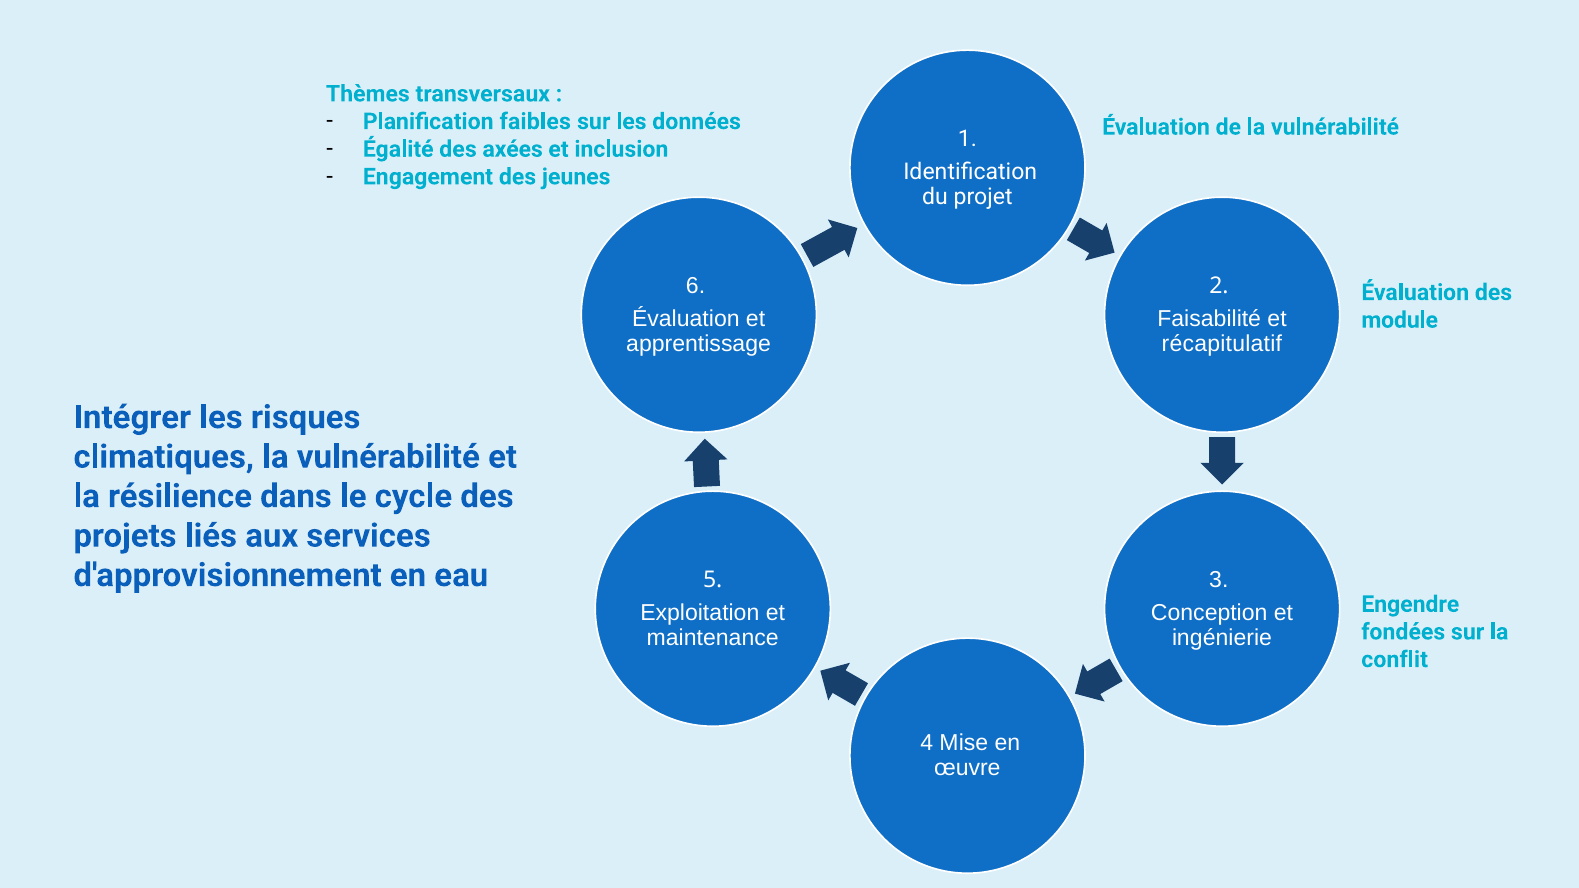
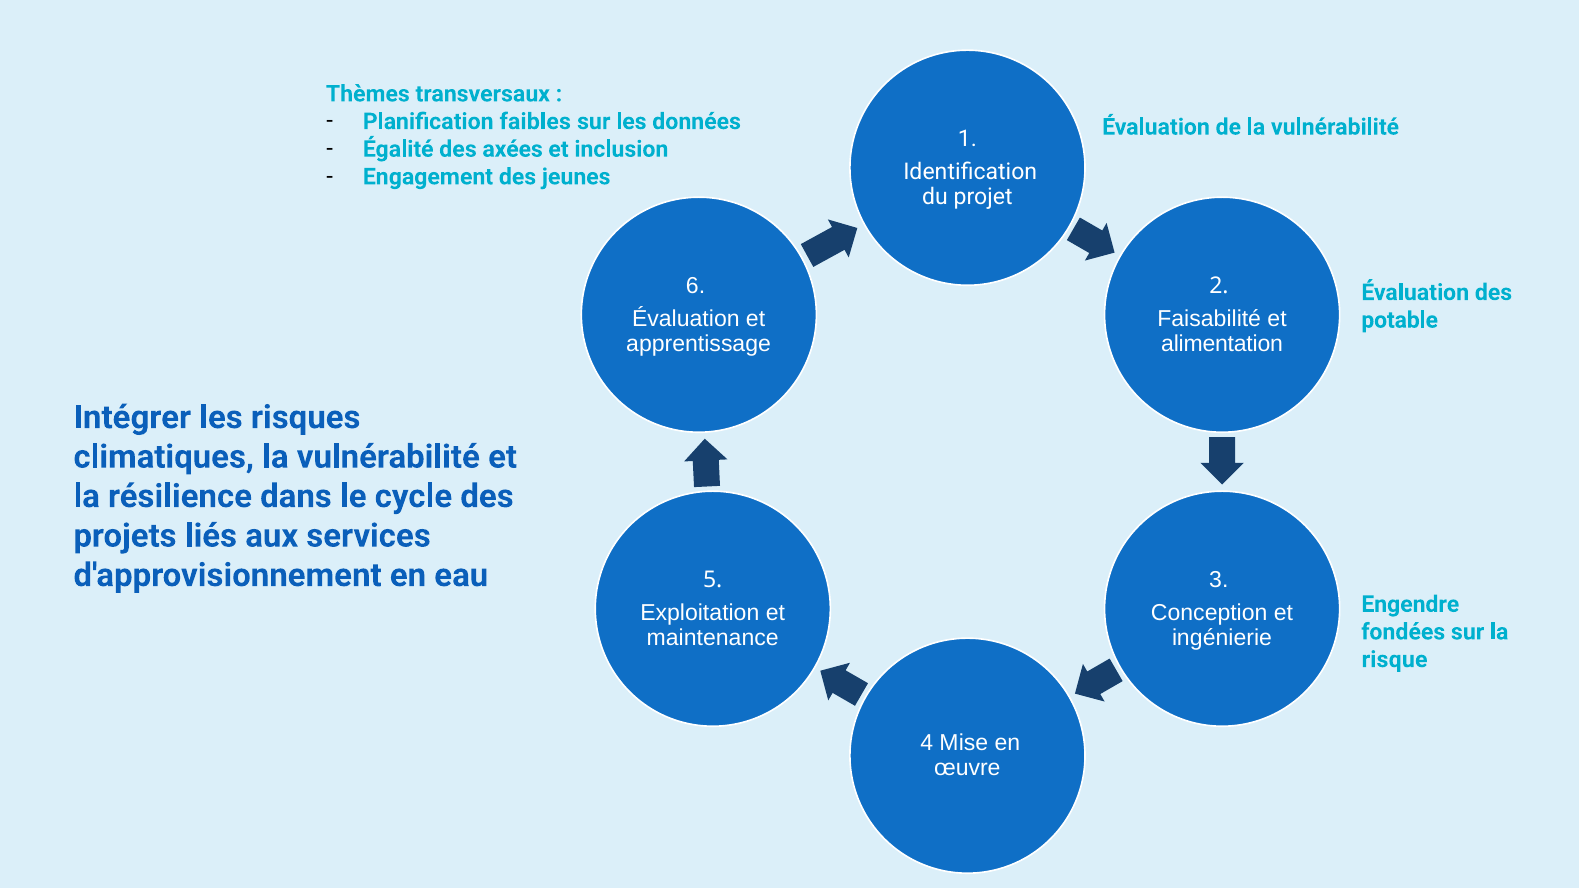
module: module -> potable
récapitulatif: récapitulatif -> alimentation
conflit: conflit -> risque
